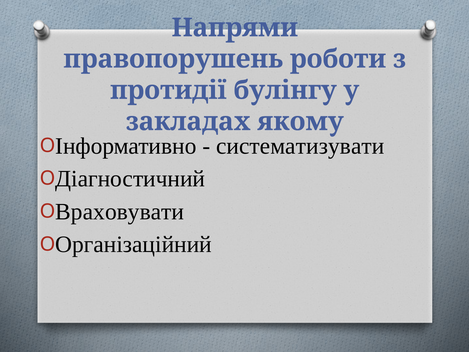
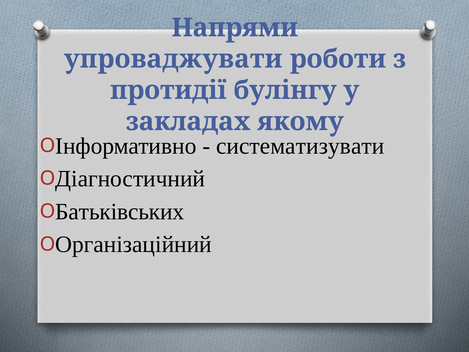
правопорушень: правопорушень -> упроваджувати
Враховувати: Враховувати -> Батьківських
